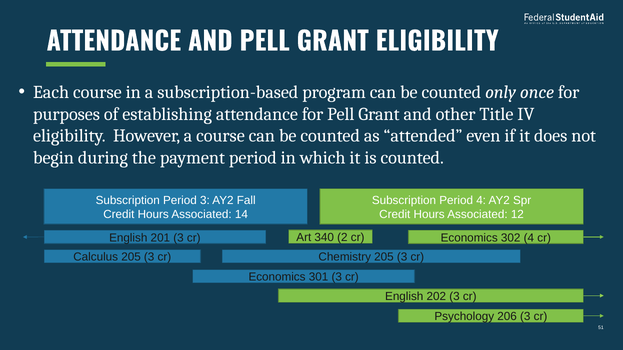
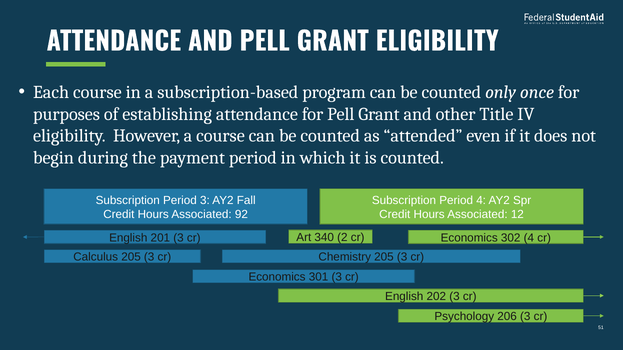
14: 14 -> 92
